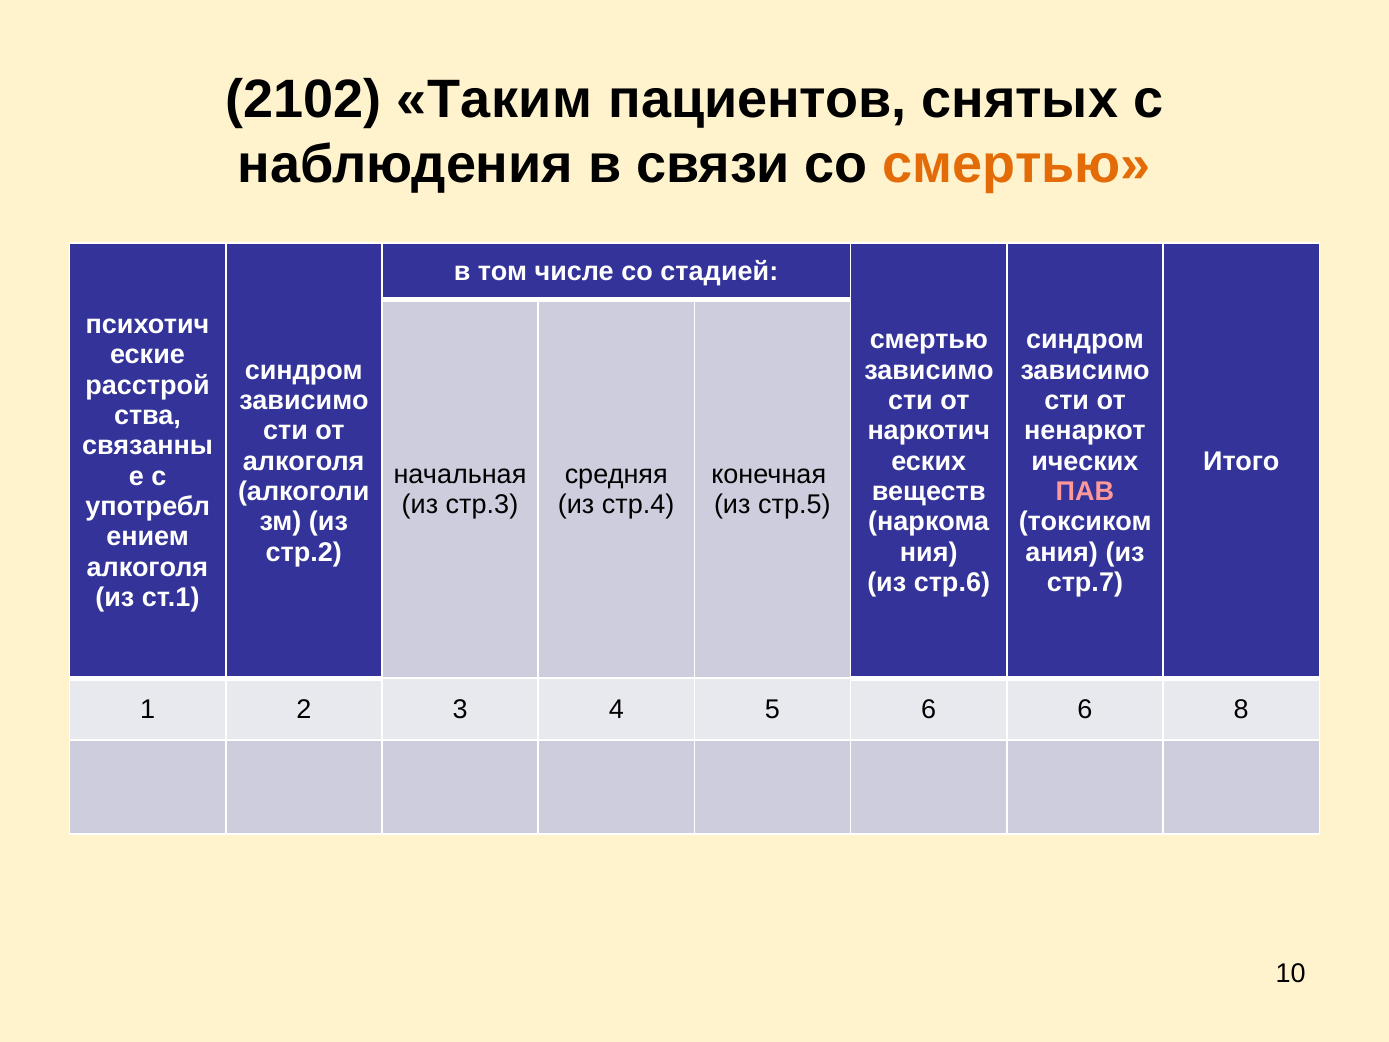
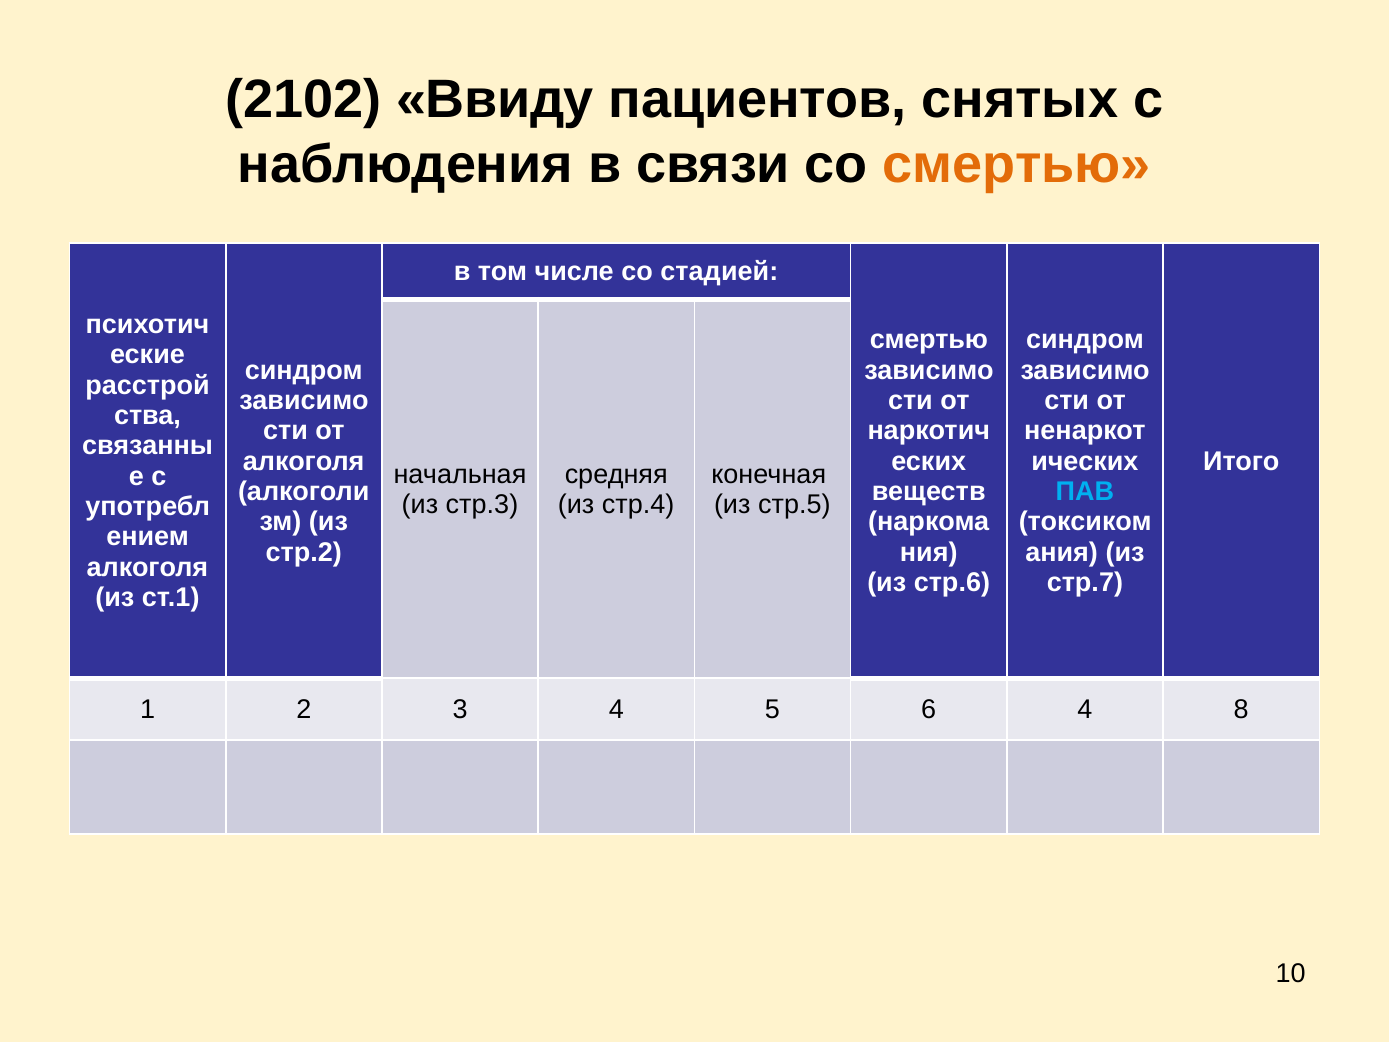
Таким: Таким -> Ввиду
ПАВ colour: pink -> light blue
6 6: 6 -> 4
